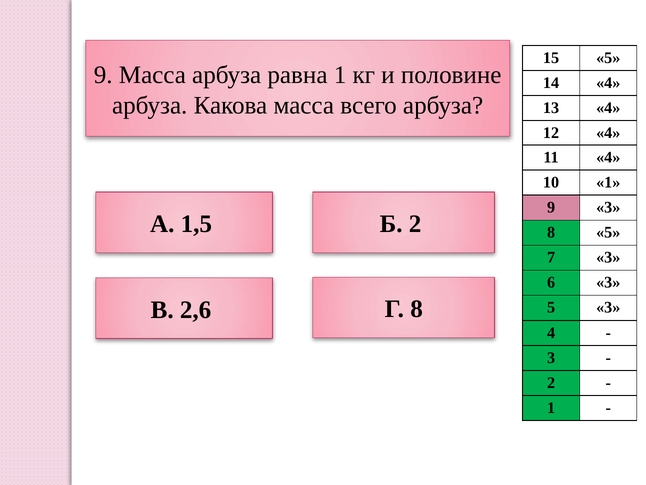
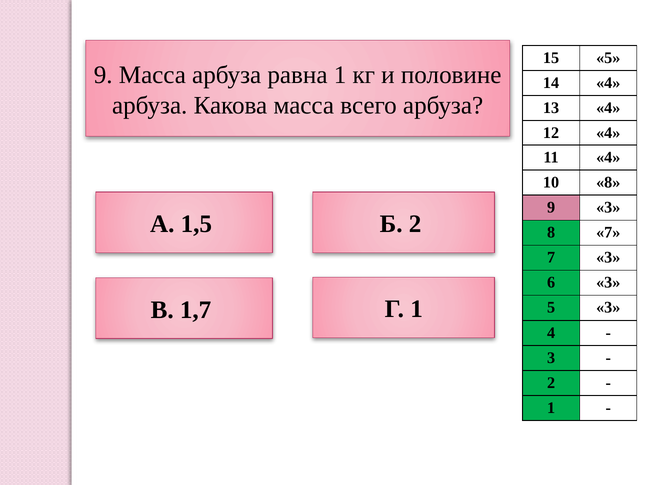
10 1: 1 -> 8
8 5: 5 -> 7
2,6: 2,6 -> 1,7
Г 8: 8 -> 1
